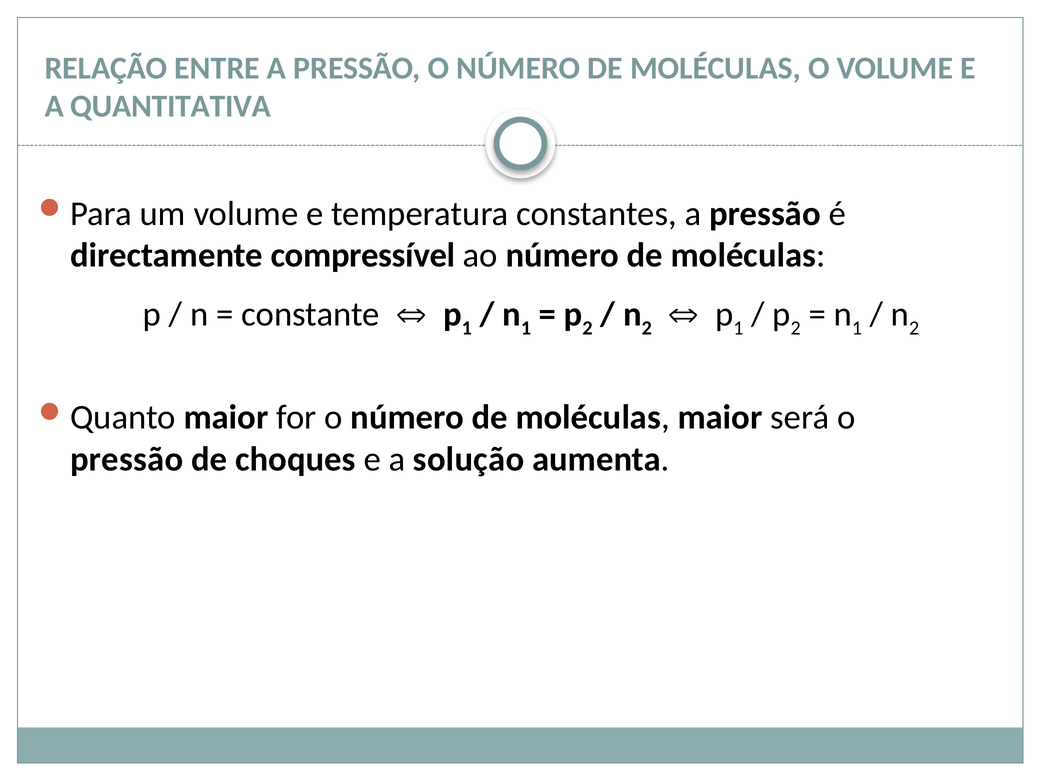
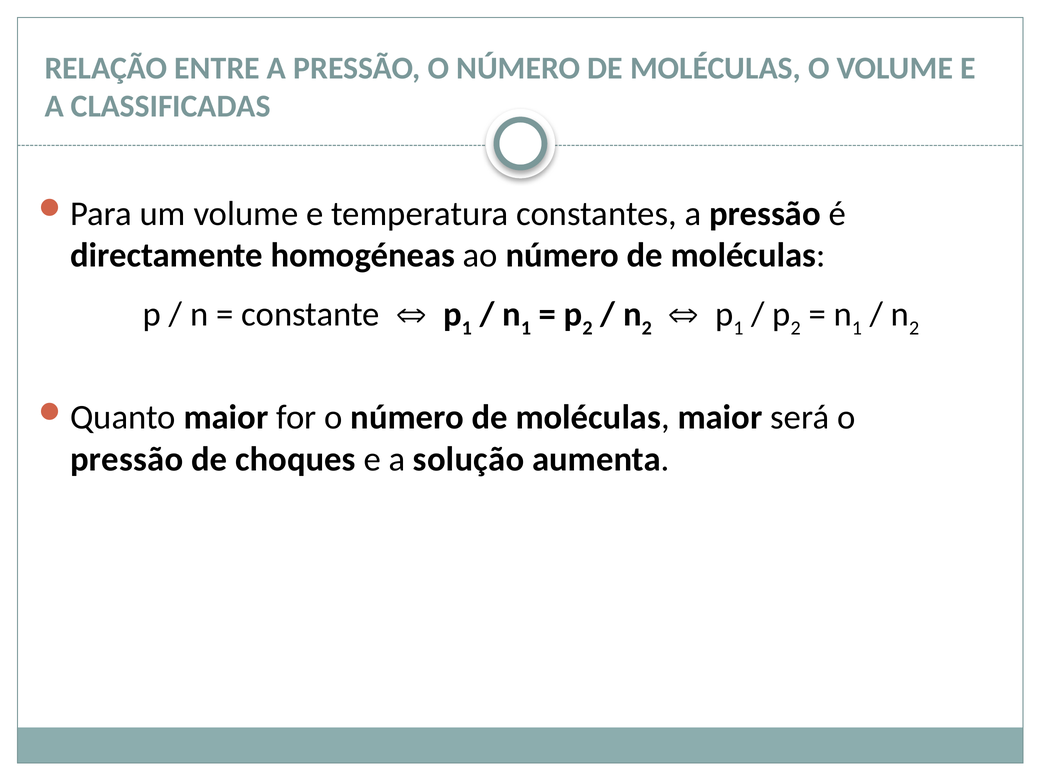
QUANTITATIVA: QUANTITATIVA -> CLASSIFICADAS
compressível: compressível -> homogéneas
